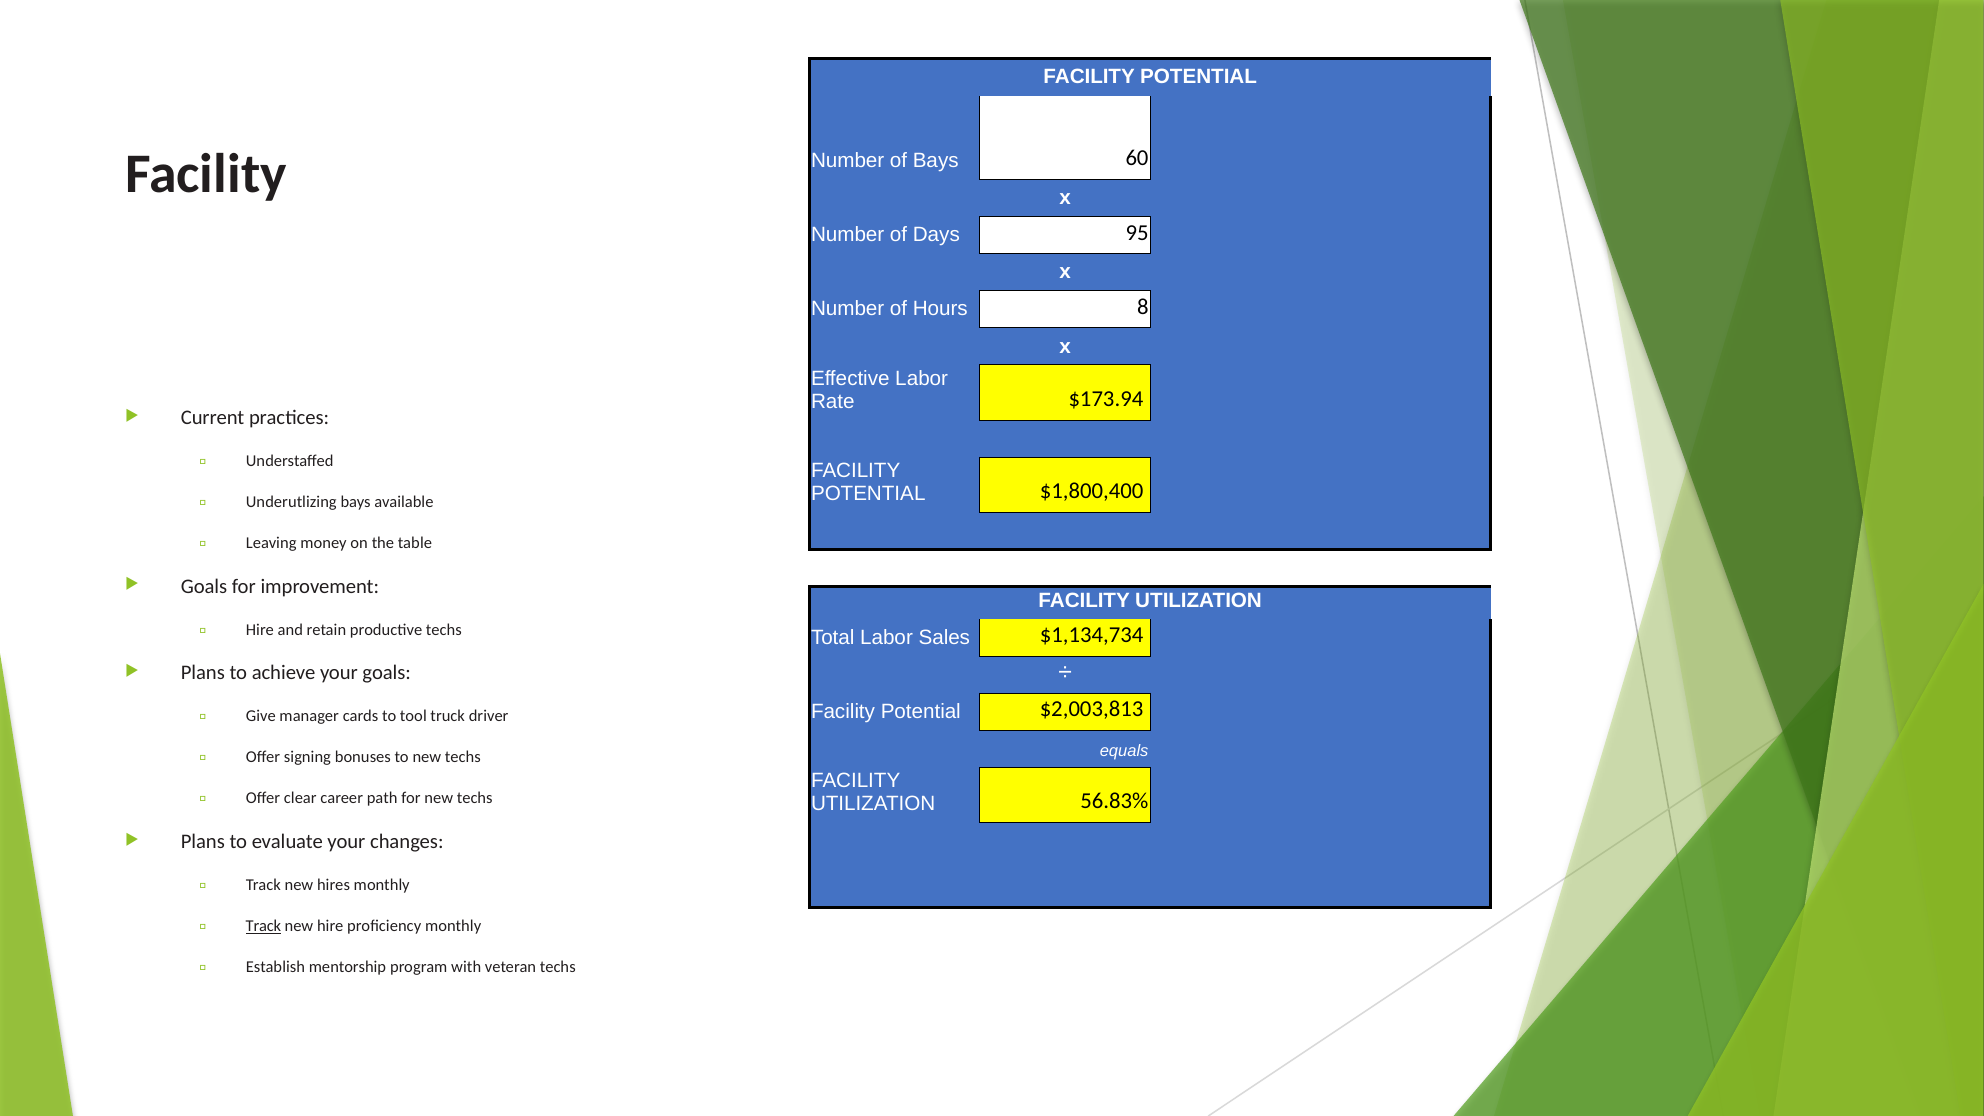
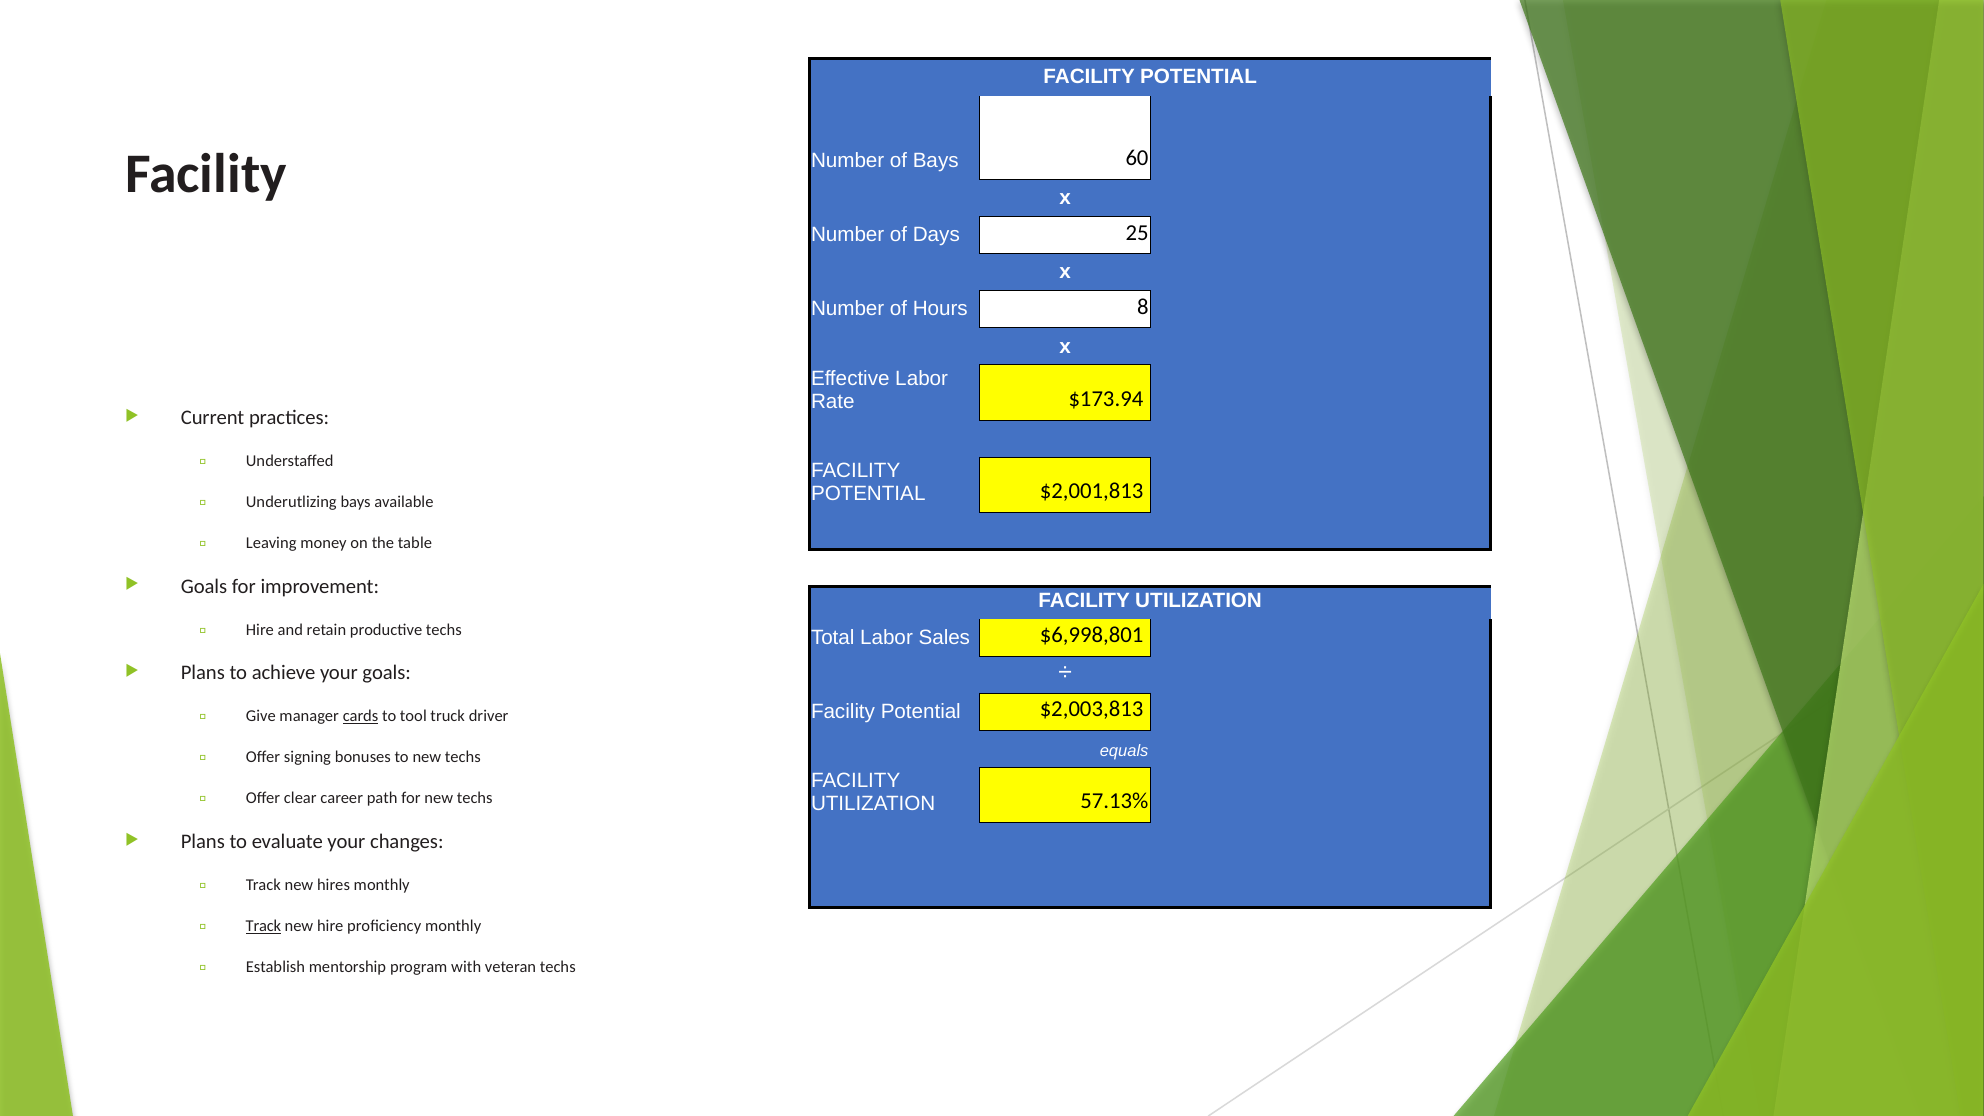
95: 95 -> 25
$1,800,400: $1,800,400 -> $2,001,813
$1,134,734: $1,134,734 -> $6,998,801
cards underline: none -> present
56.83%: 56.83% -> 57.13%
